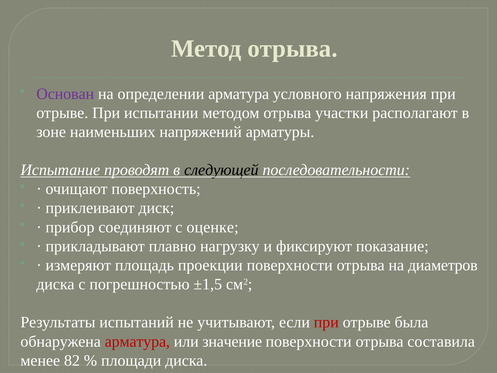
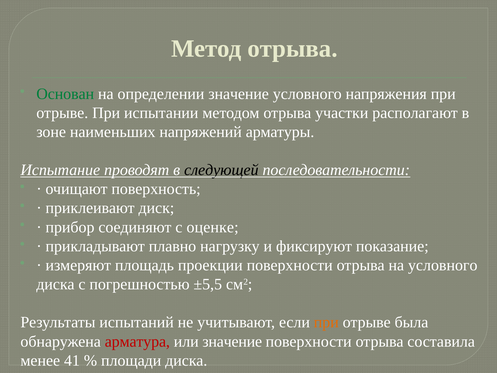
Основан colour: purple -> green
определении арматура: арматура -> значение
на диаметров: диаметров -> условного
±1,5: ±1,5 -> ±5,5
при at (326, 322) colour: red -> orange
82: 82 -> 41
